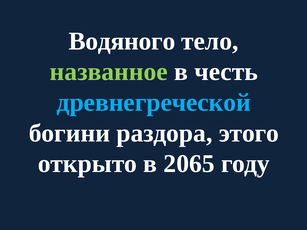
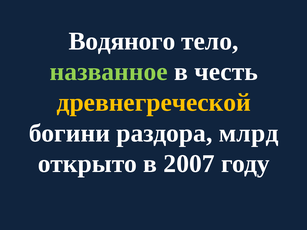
древнегреческой colour: light blue -> yellow
этого: этого -> млрд
2065: 2065 -> 2007
